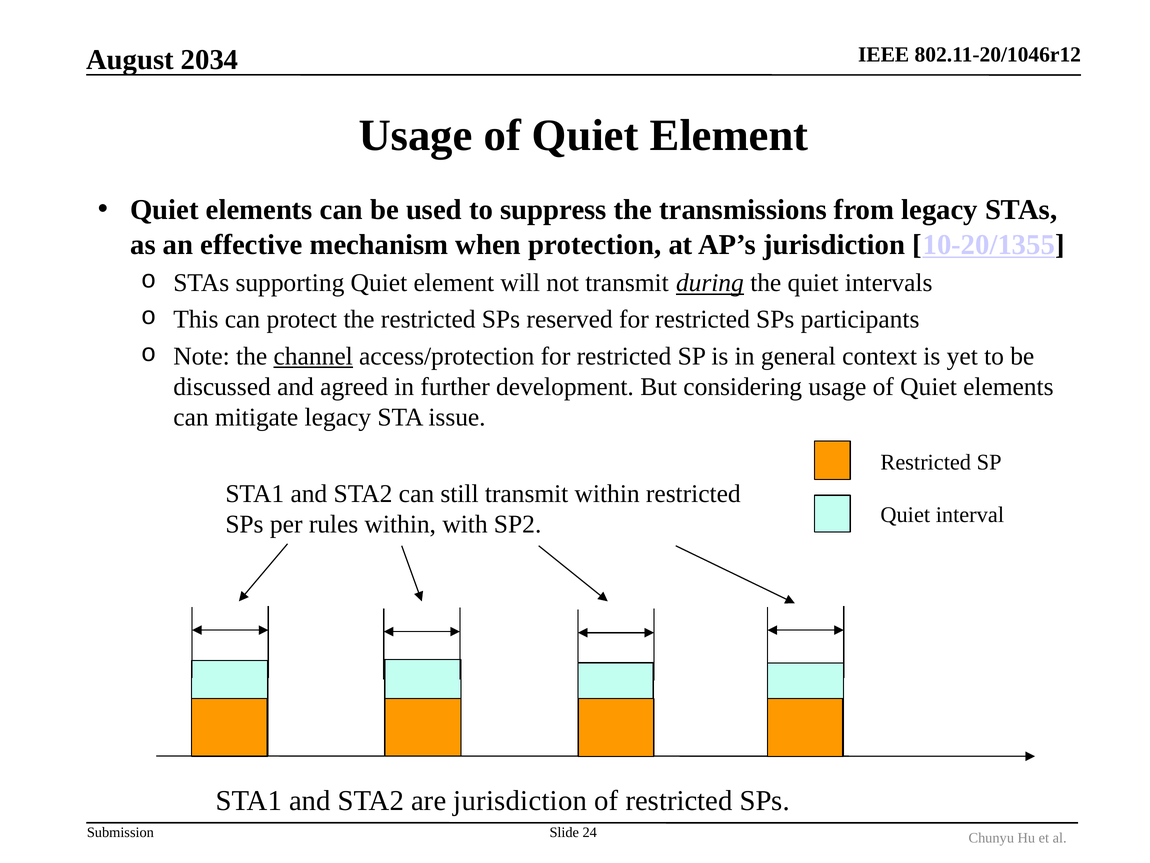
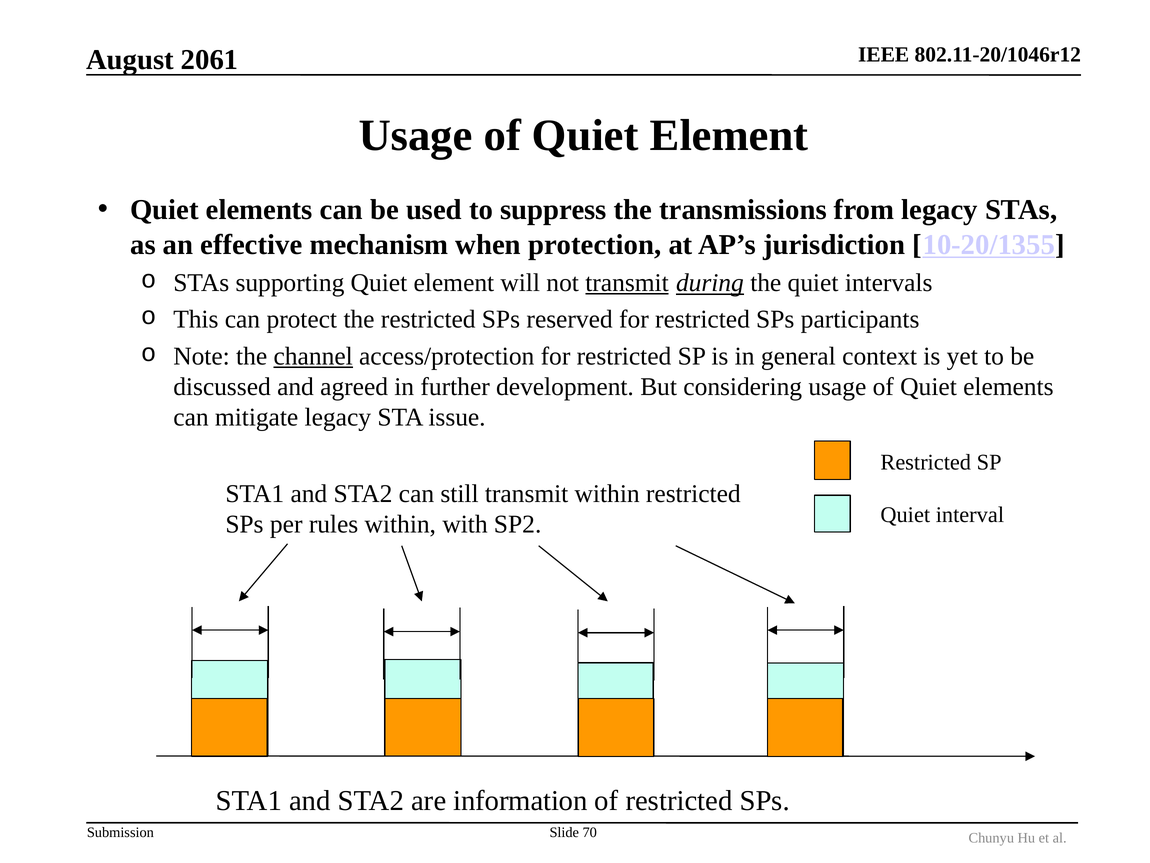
2034: 2034 -> 2061
transmit at (627, 283) underline: none -> present
are jurisdiction: jurisdiction -> information
24: 24 -> 70
